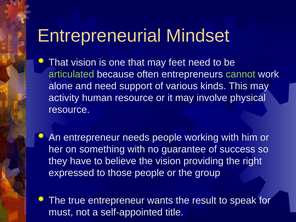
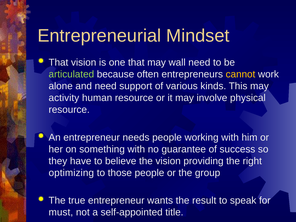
feet: feet -> wall
cannot colour: light green -> yellow
expressed: expressed -> optimizing
